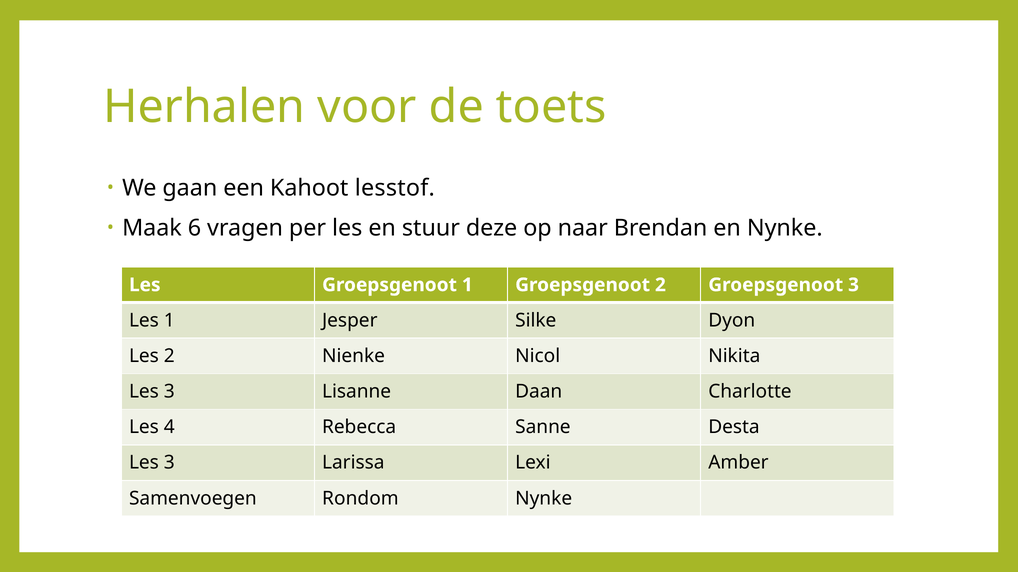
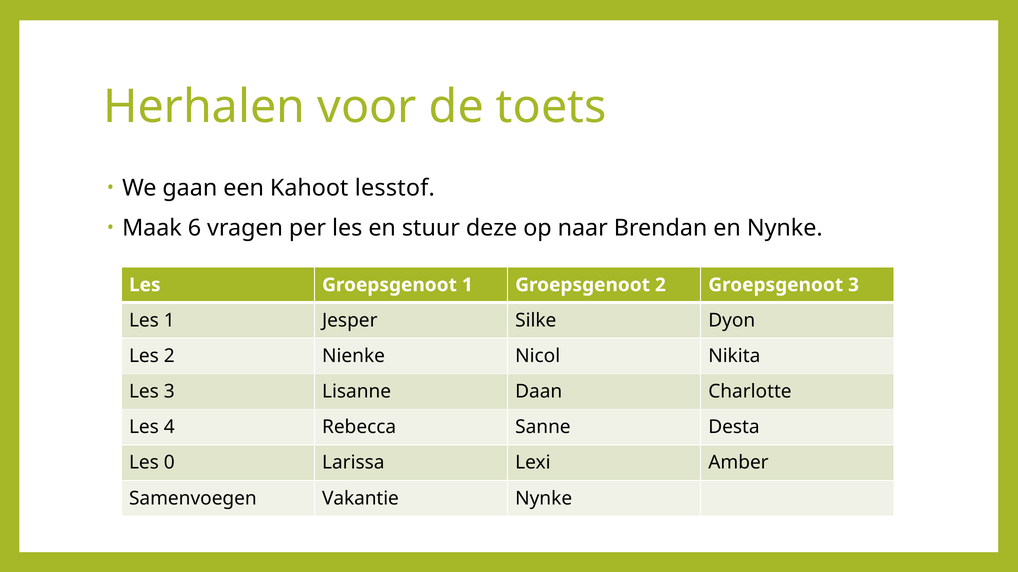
3 at (169, 463): 3 -> 0
Rondom: Rondom -> Vakantie
